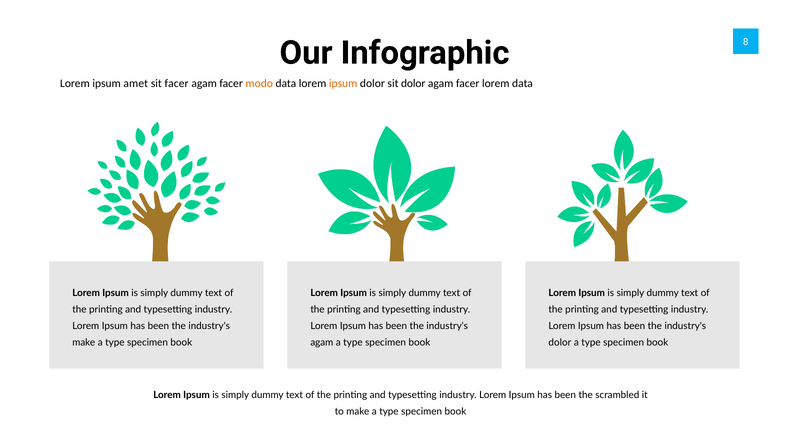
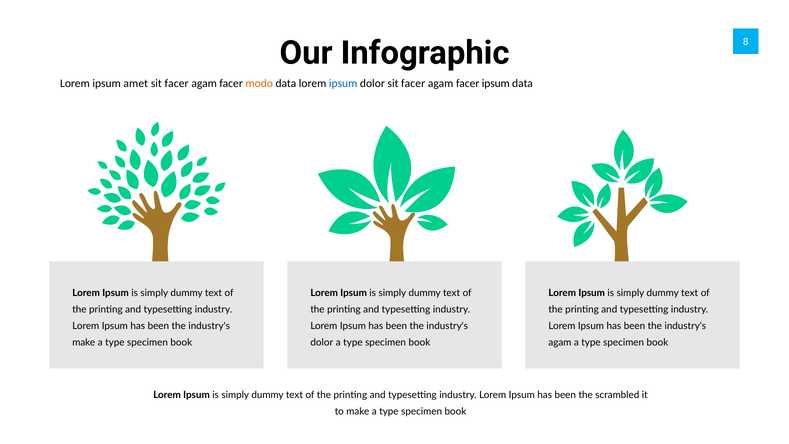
ipsum at (343, 84) colour: orange -> blue
dolor sit dolor: dolor -> facer
facer lorem: lorem -> ipsum
agam at (322, 342): agam -> dolor
dolor at (560, 342): dolor -> agam
